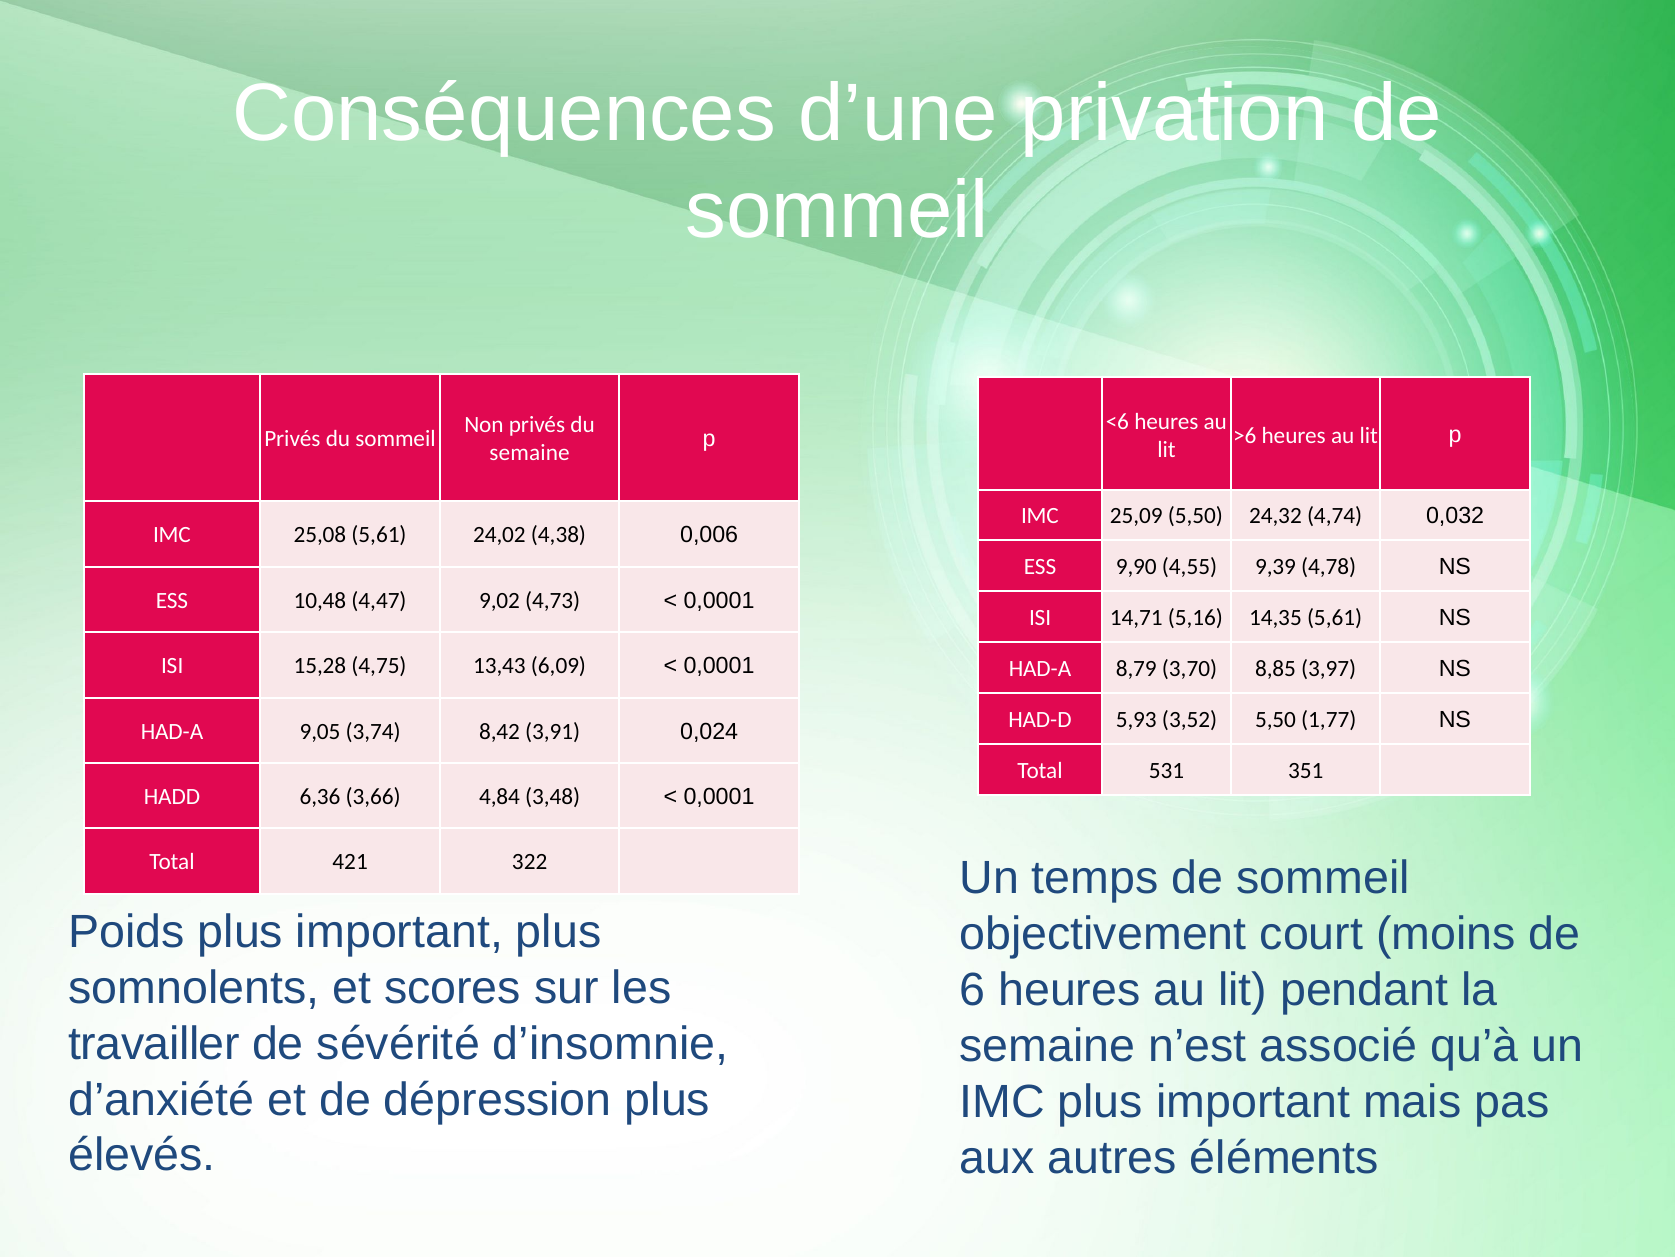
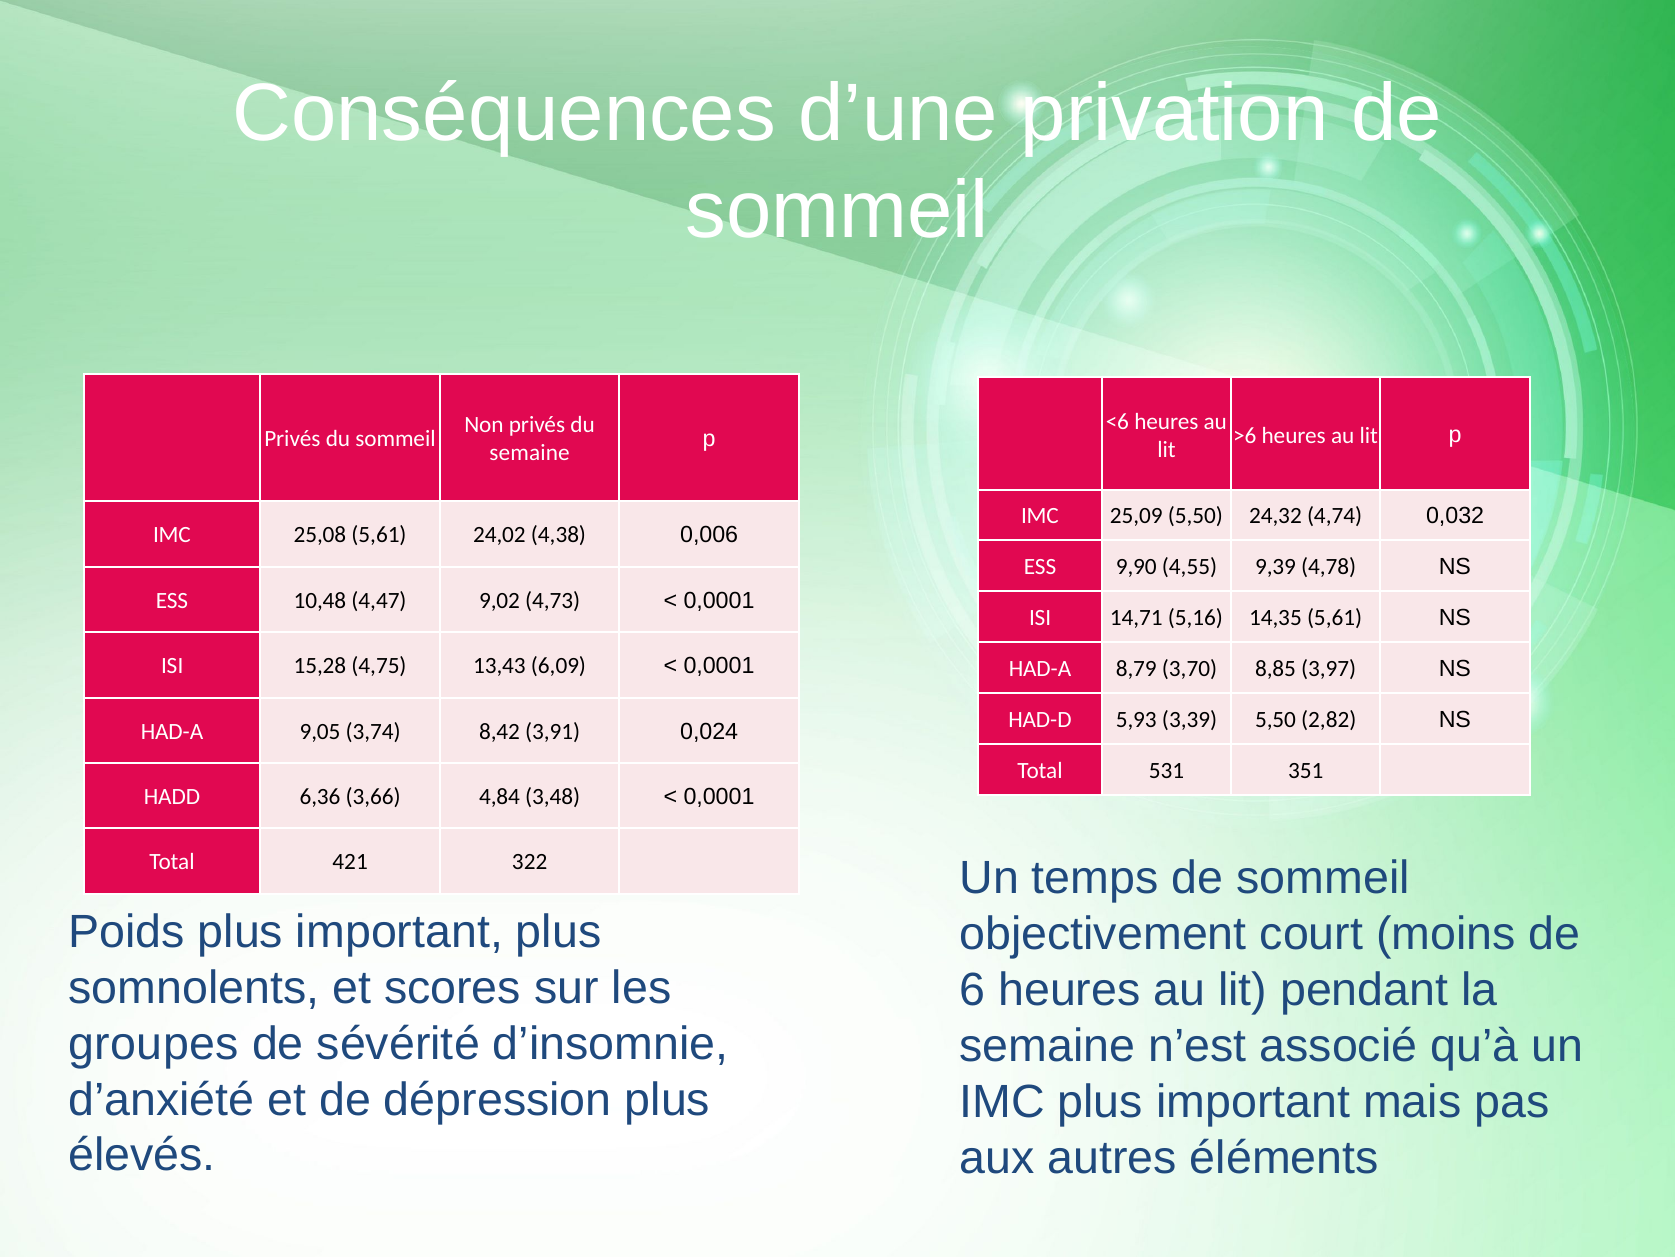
3,52: 3,52 -> 3,39
1,77: 1,77 -> 2,82
travailler: travailler -> groupes
